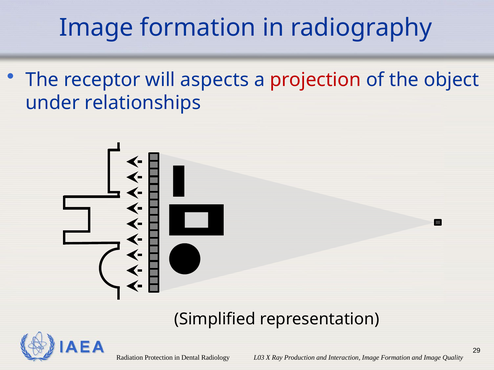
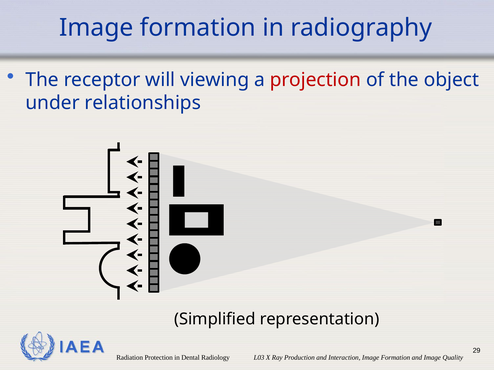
aspects: aspects -> viewing
